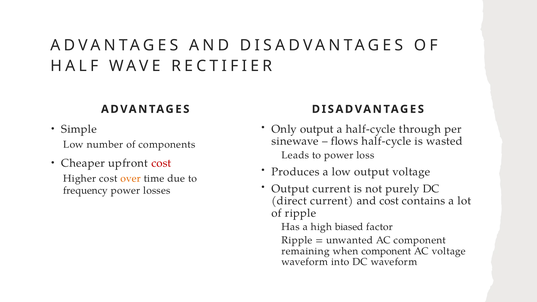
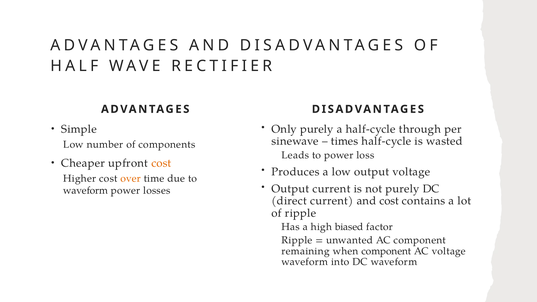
Only output: output -> purely
flows: flows -> times
cost at (161, 163) colour: red -> orange
frequency at (86, 191): frequency -> waveform
